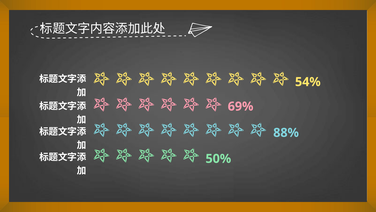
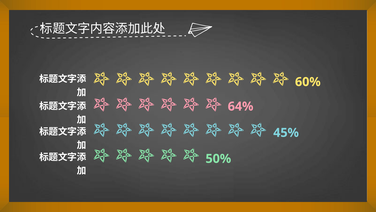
54%: 54% -> 60%
69%: 69% -> 64%
88%: 88% -> 45%
